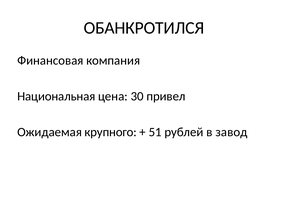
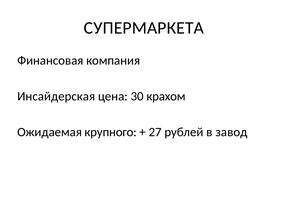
ОБАНКРОТИЛСЯ: ОБАНКРОТИЛСЯ -> СУПЕРМАРКЕТА
Национальная: Национальная -> Инсайдерская
привел: привел -> крахом
51: 51 -> 27
